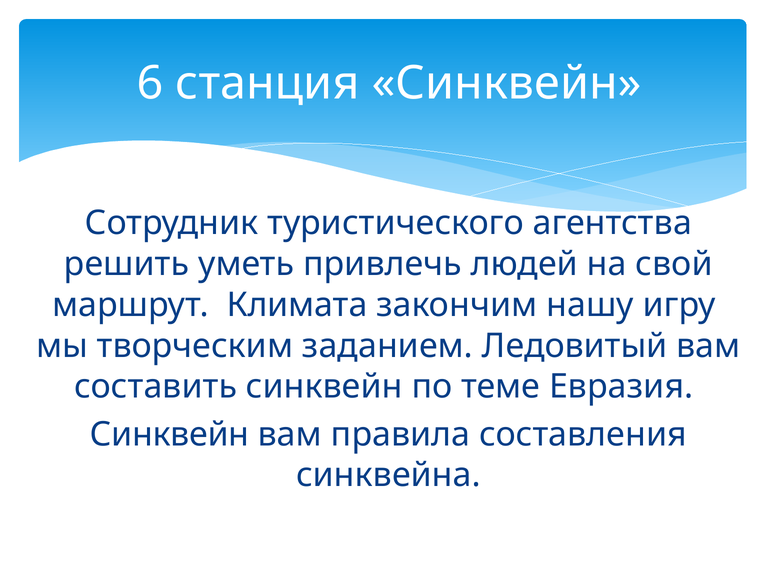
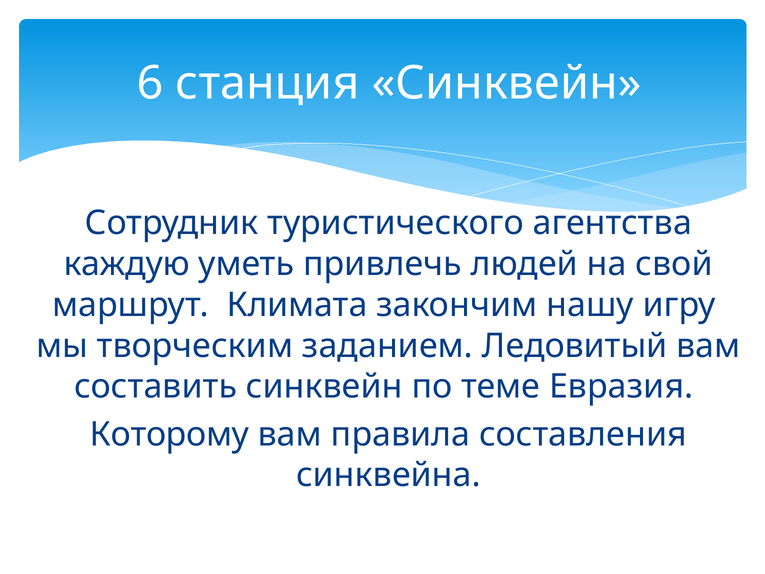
решить: решить -> каждую
Синквейн at (170, 434): Синквейн -> Которому
